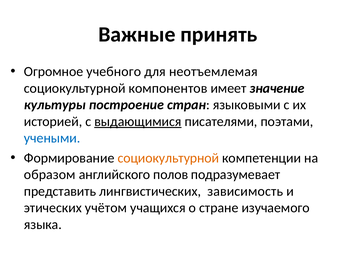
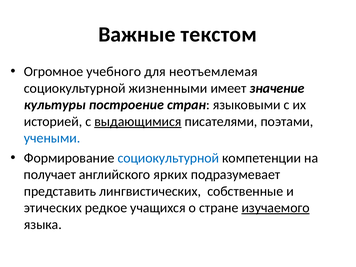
принять: принять -> текстом
компонентов: компонентов -> жизненными
социокультурной at (168, 158) colour: orange -> blue
образом: образом -> получает
полов: полов -> ярких
зависимость: зависимость -> собственные
учётом: учётом -> редкое
изучаемого underline: none -> present
